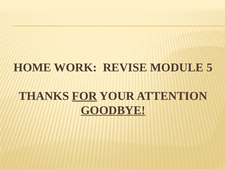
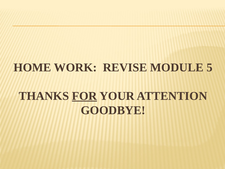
GOODBYE underline: present -> none
